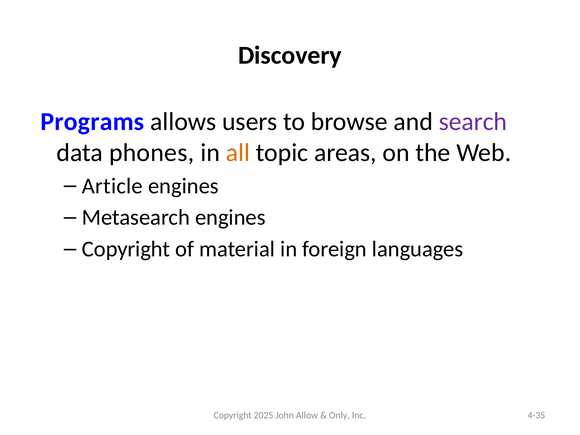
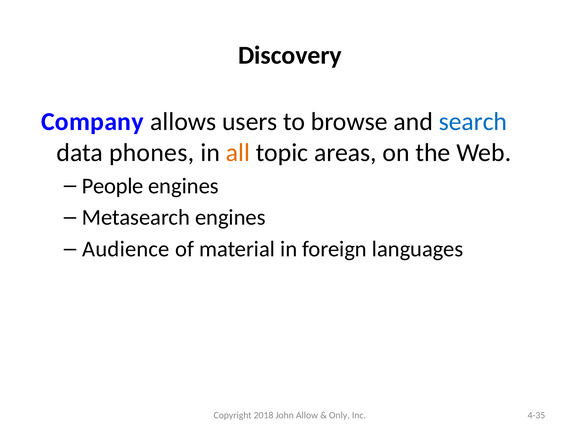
Programs: Programs -> Company
search colour: purple -> blue
Article: Article -> People
Copyright at (126, 249): Copyright -> Audience
2025: 2025 -> 2018
